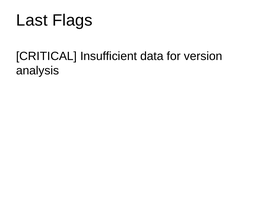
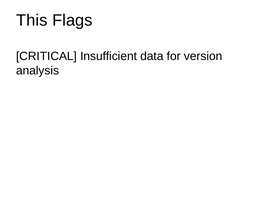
Last: Last -> This
